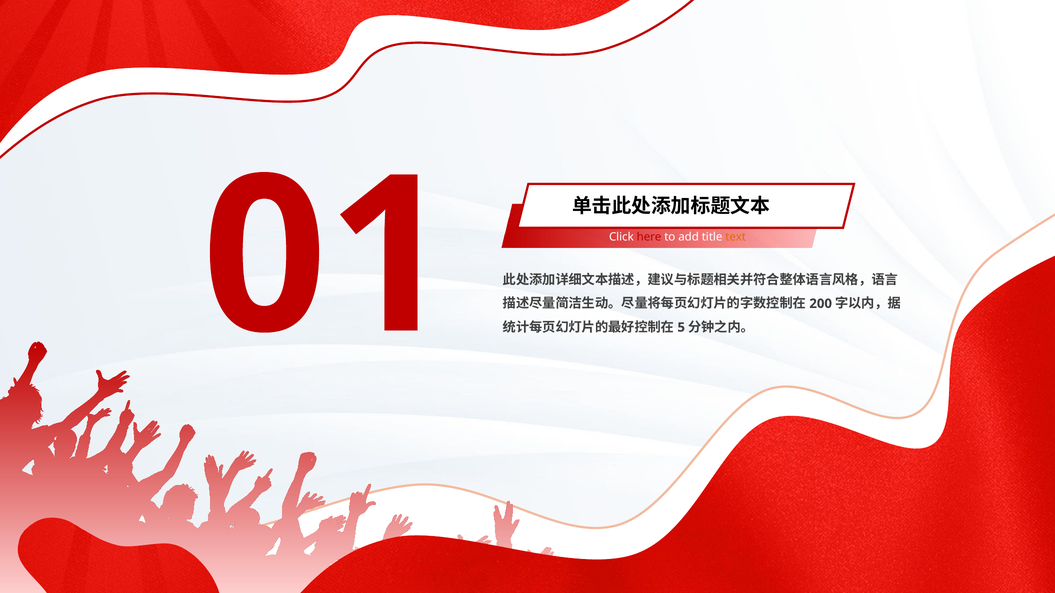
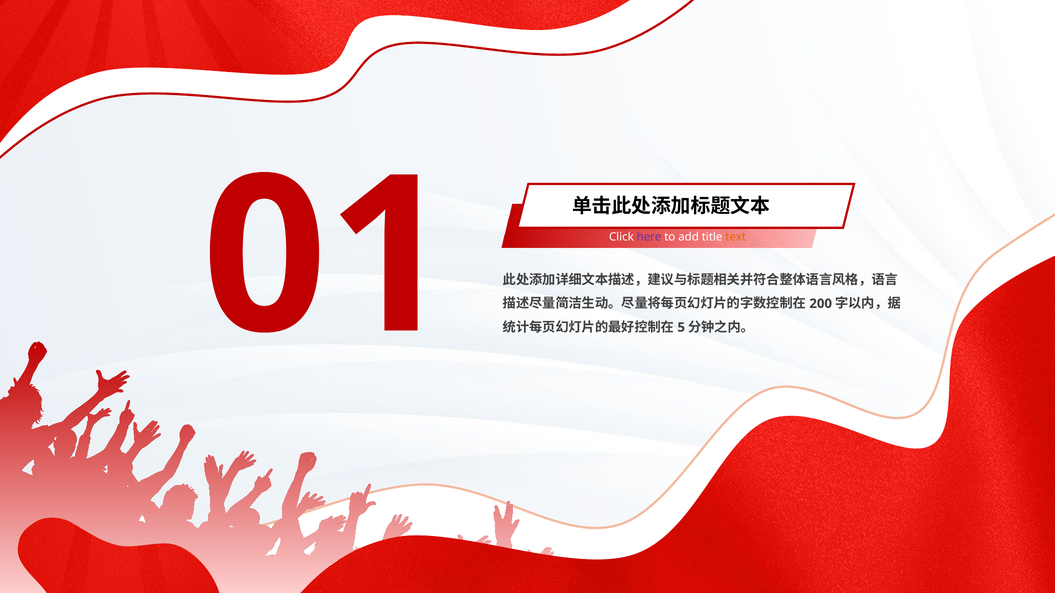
here colour: red -> purple
